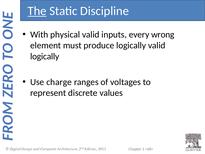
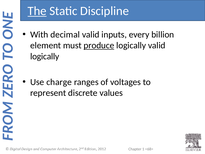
physical: physical -> decimal
wrong: wrong -> billion
produce underline: none -> present
